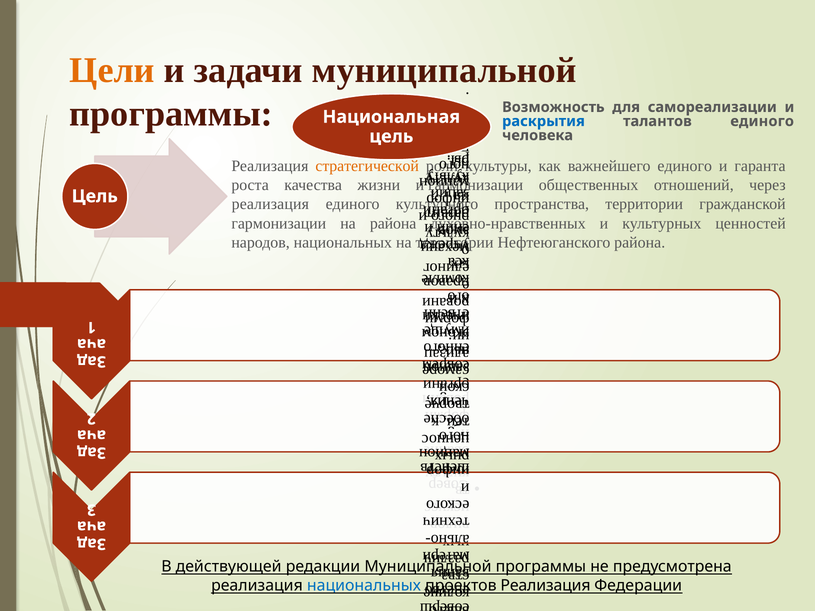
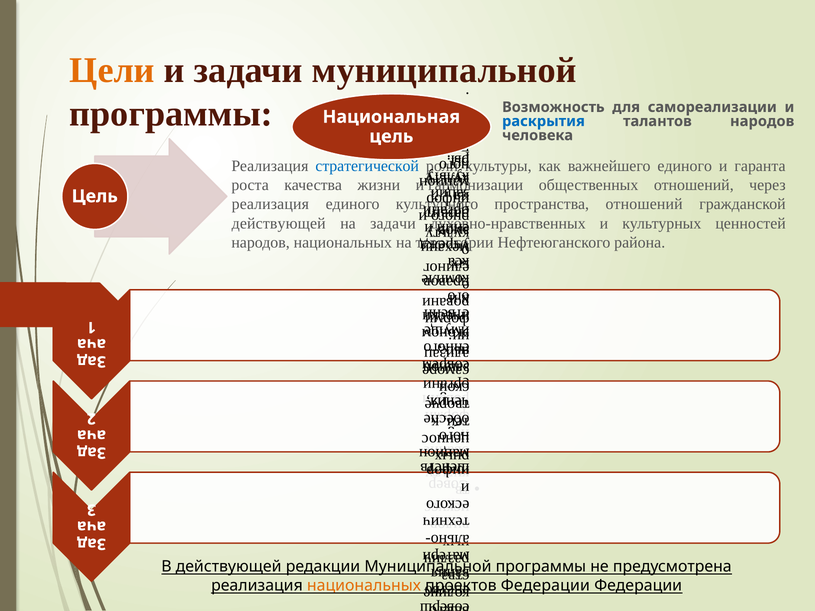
талантов единого: единого -> народов
стратегической colour: orange -> blue
пространства территории: территории -> отношений
гармонизации at (279, 223): гармонизации -> действующей
на района: района -> задачи
национальных at (364, 586) colour: blue -> orange
Реализация at (546, 586): Реализация -> Федерации
